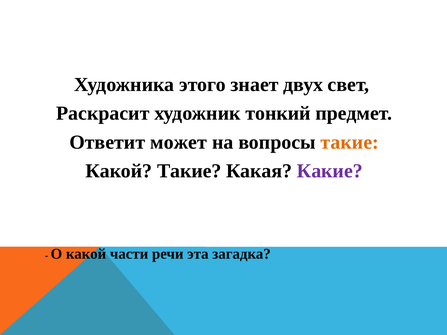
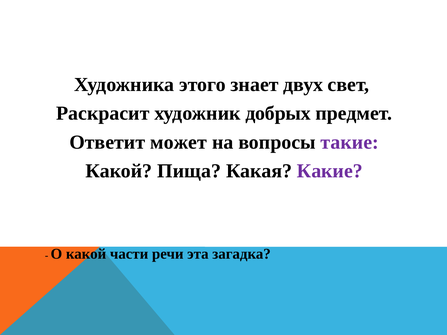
тонкий: тонкий -> добрых
такие at (350, 142) colour: orange -> purple
Какой Такие: Такие -> Пища
